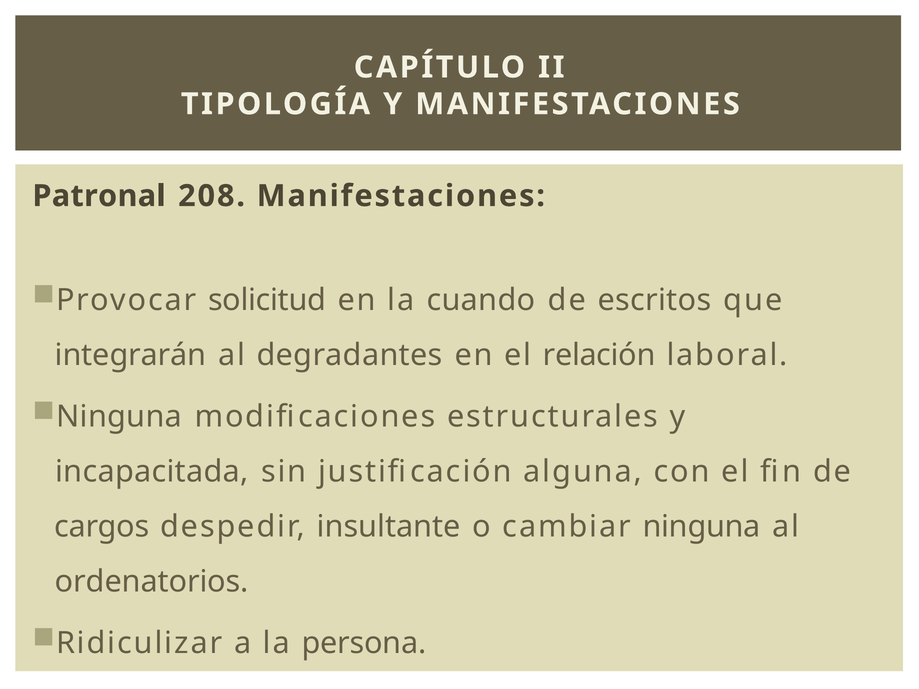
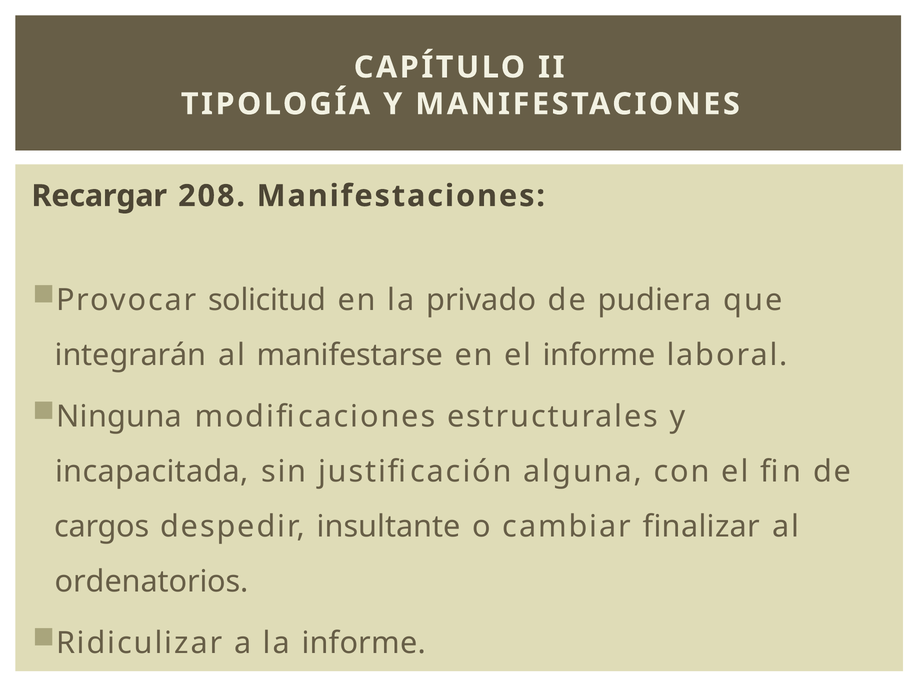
Patronal: Patronal -> Recargar
cuando: cuando -> privado
escritos: escritos -> pudiera
degradantes: degradantes -> manifestarse
el relación: relación -> informe
cambiar ninguna: ninguna -> finalizar
la persona: persona -> informe
